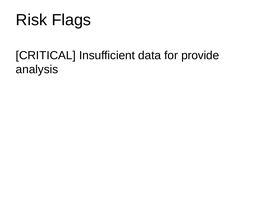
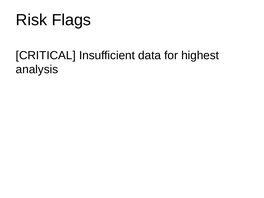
provide: provide -> highest
